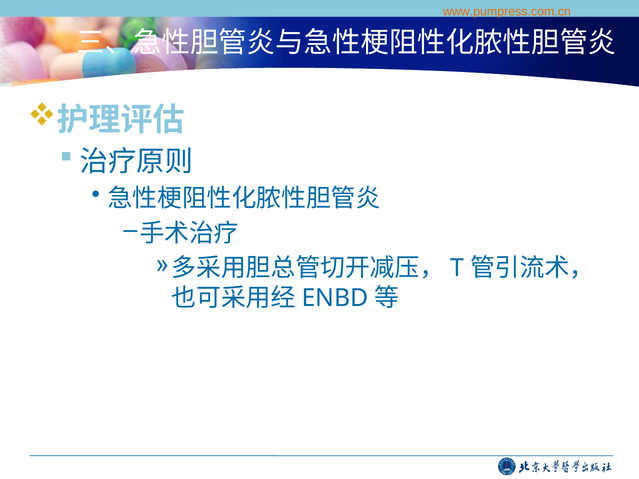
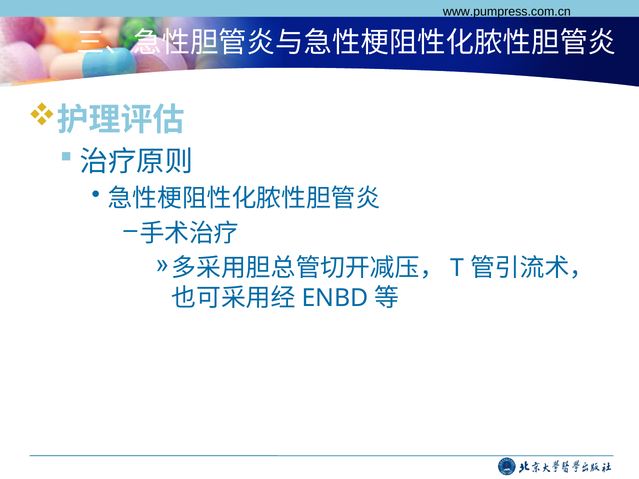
www.pumpress.com.cn colour: orange -> black
